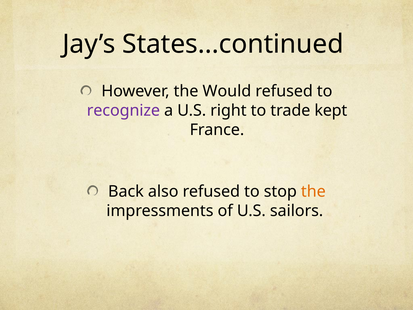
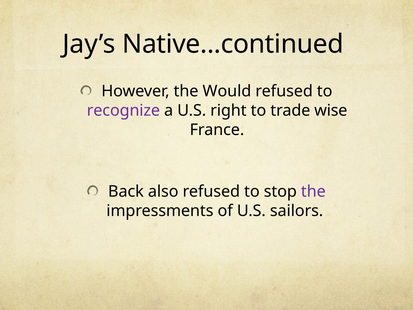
States...continued: States...continued -> Native...continued
kept: kept -> wise
the at (313, 191) colour: orange -> purple
